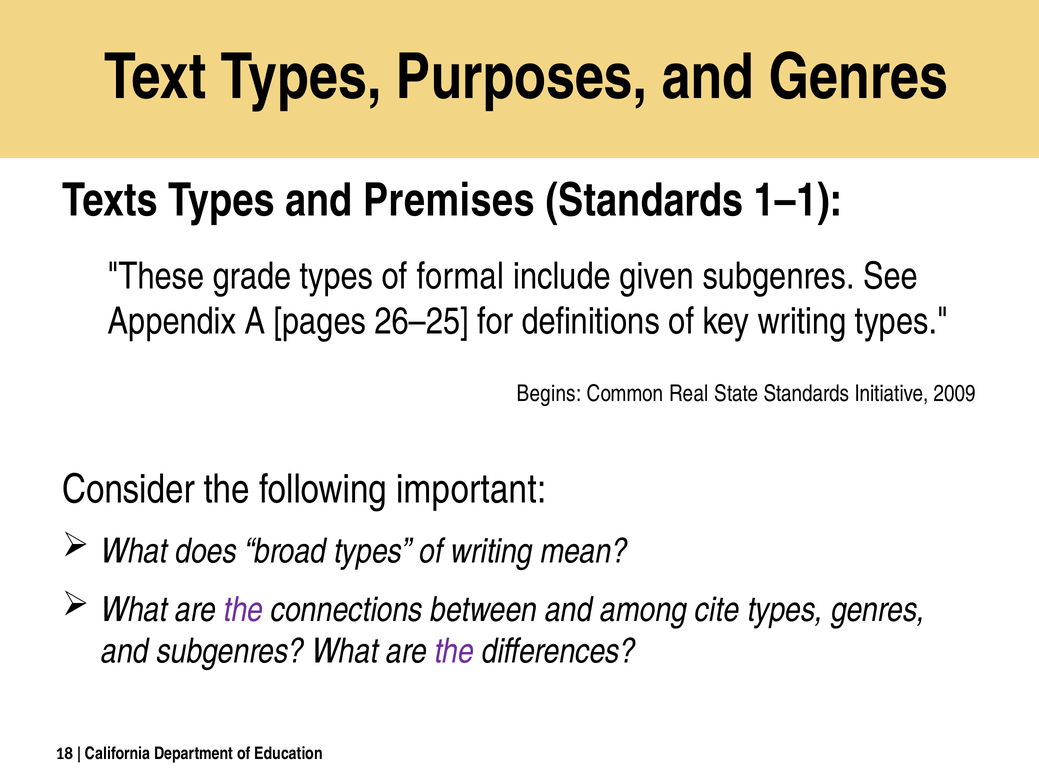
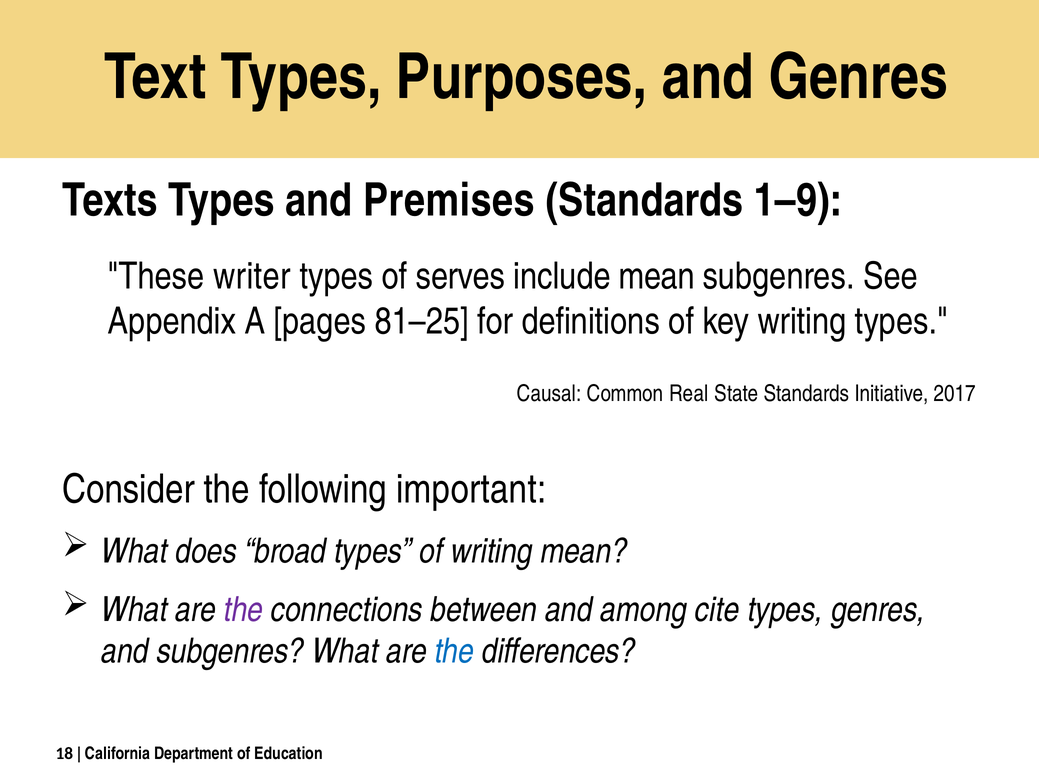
1–1: 1–1 -> 1–9
grade: grade -> writer
formal: formal -> serves
include given: given -> mean
26–25: 26–25 -> 81–25
Begins: Begins -> Causal
2009: 2009 -> 2017
the at (454, 652) colour: purple -> blue
